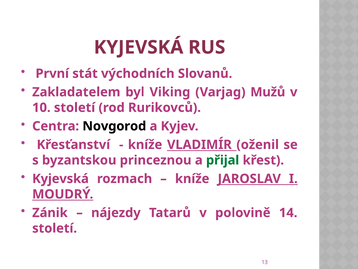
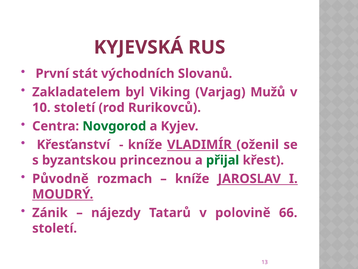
Novgorod colour: black -> green
Kyjevská at (60, 178): Kyjevská -> Původně
14: 14 -> 66
